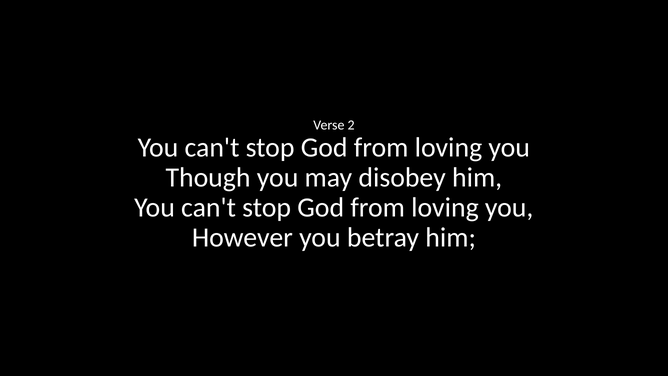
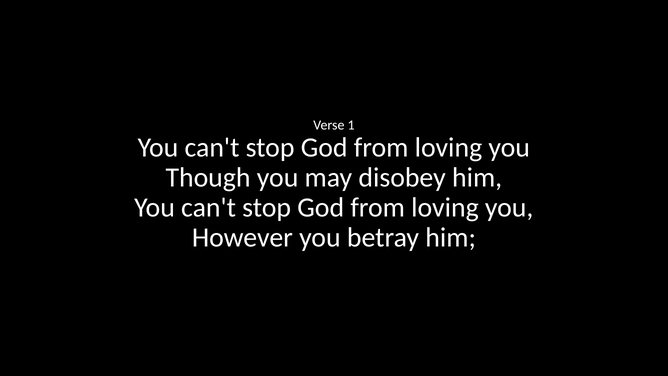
2: 2 -> 1
